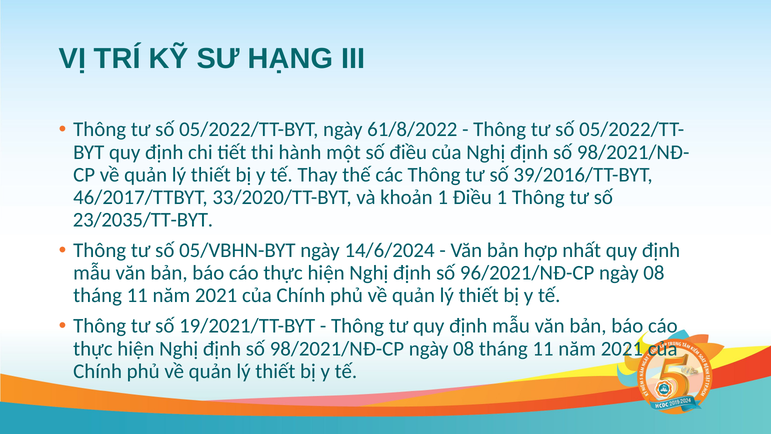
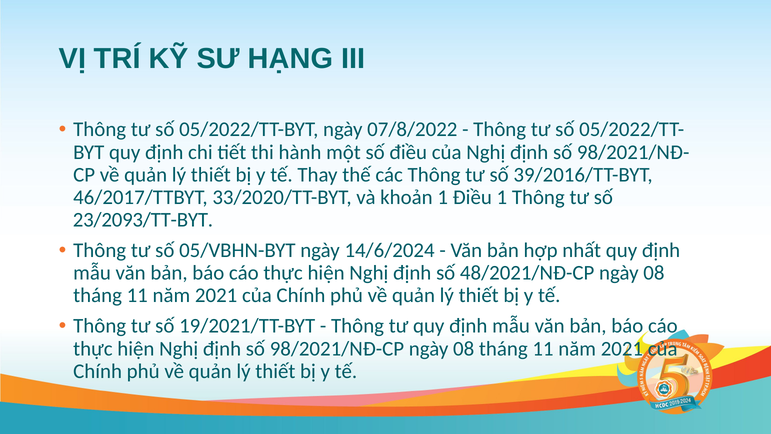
61/8/2022: 61/8/2022 -> 07/8/2022
23/2035/TT-BYT: 23/2035/TT-BYT -> 23/2093/TT-BYT
96/2021/NĐ-CP: 96/2021/NĐ-CP -> 48/2021/NĐ-CP
